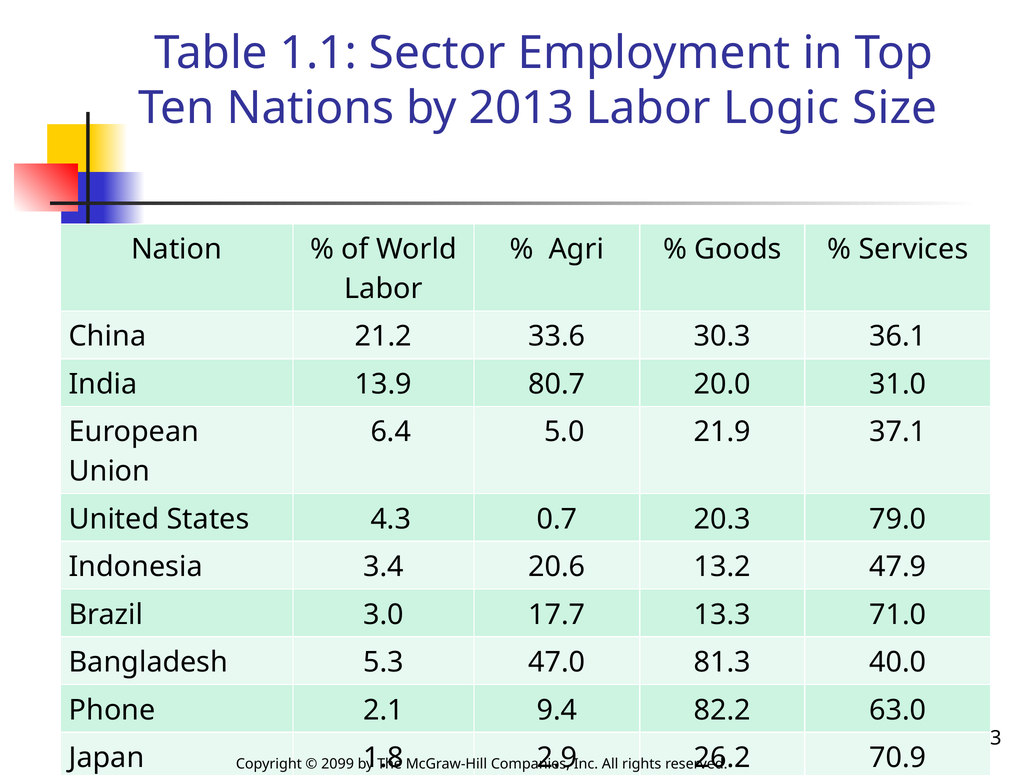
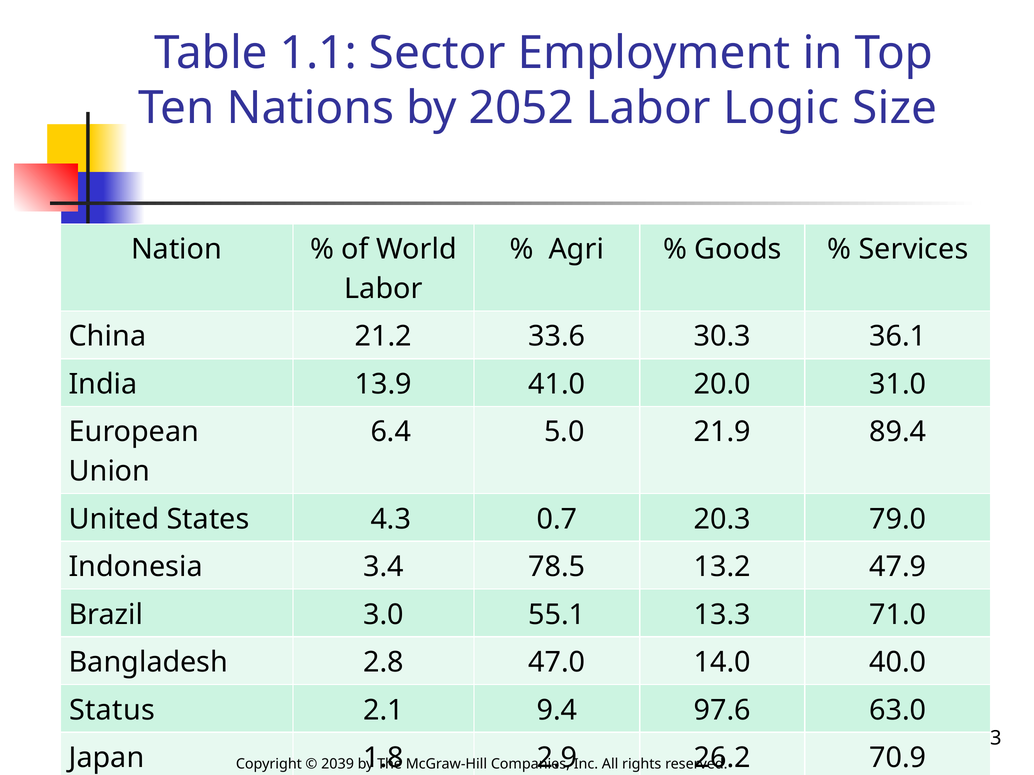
2013: 2013 -> 2052
80.7: 80.7 -> 41.0
37.1: 37.1 -> 89.4
20.6: 20.6 -> 78.5
17.7: 17.7 -> 55.1
5.3: 5.3 -> 2.8
81.3: 81.3 -> 14.0
Phone: Phone -> Status
82.2: 82.2 -> 97.6
2099: 2099 -> 2039
